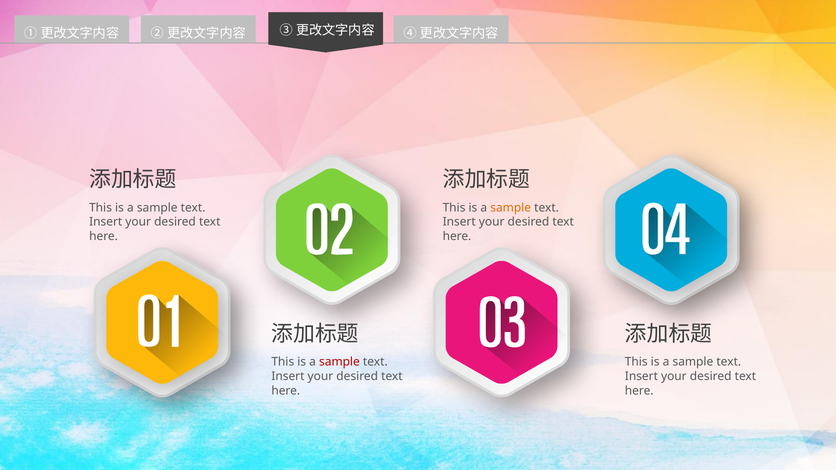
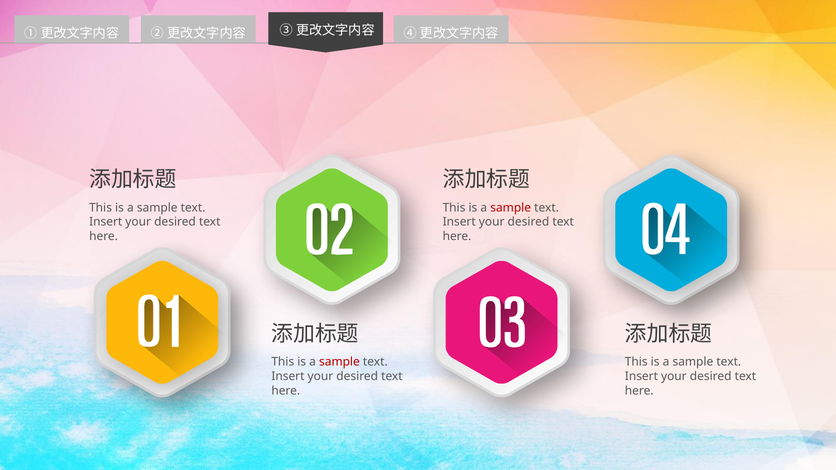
sample at (511, 208) colour: orange -> red
